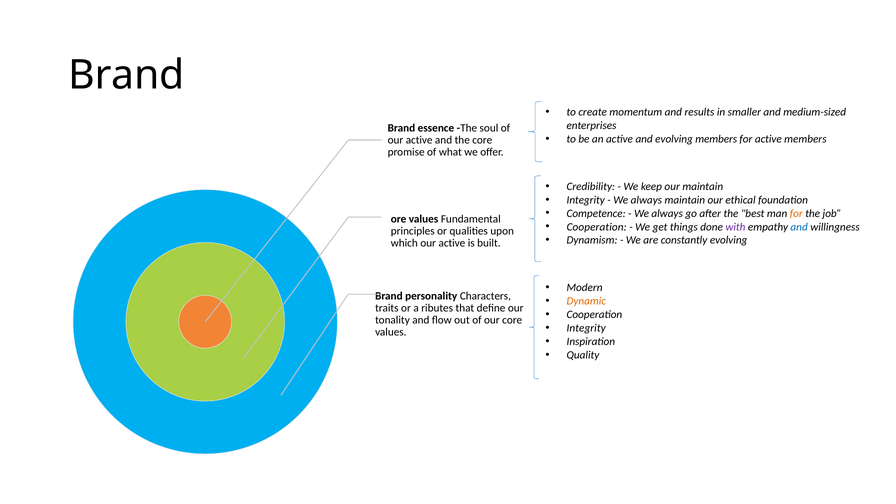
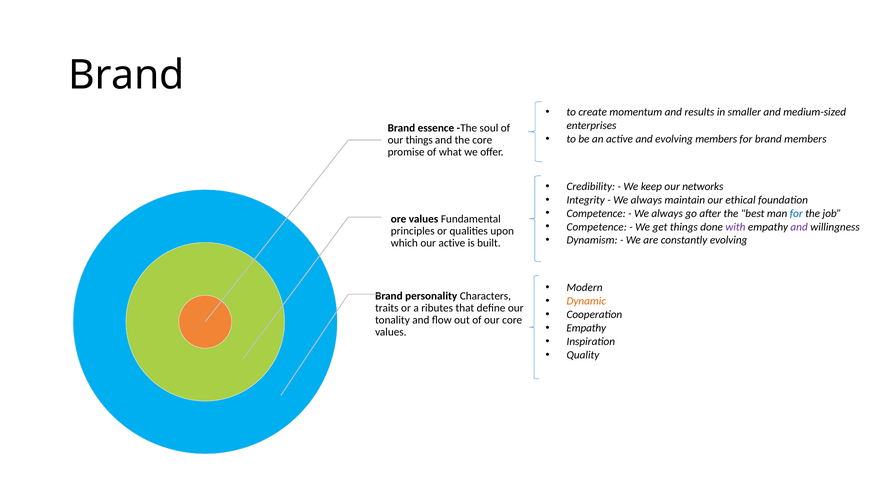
for active: active -> brand
active at (419, 140): active -> things
our maintain: maintain -> networks
for at (796, 213) colour: orange -> blue
Cooperation at (597, 227): Cooperation -> Competence
and at (799, 227) colour: blue -> purple
Integrity at (586, 328): Integrity -> Empathy
